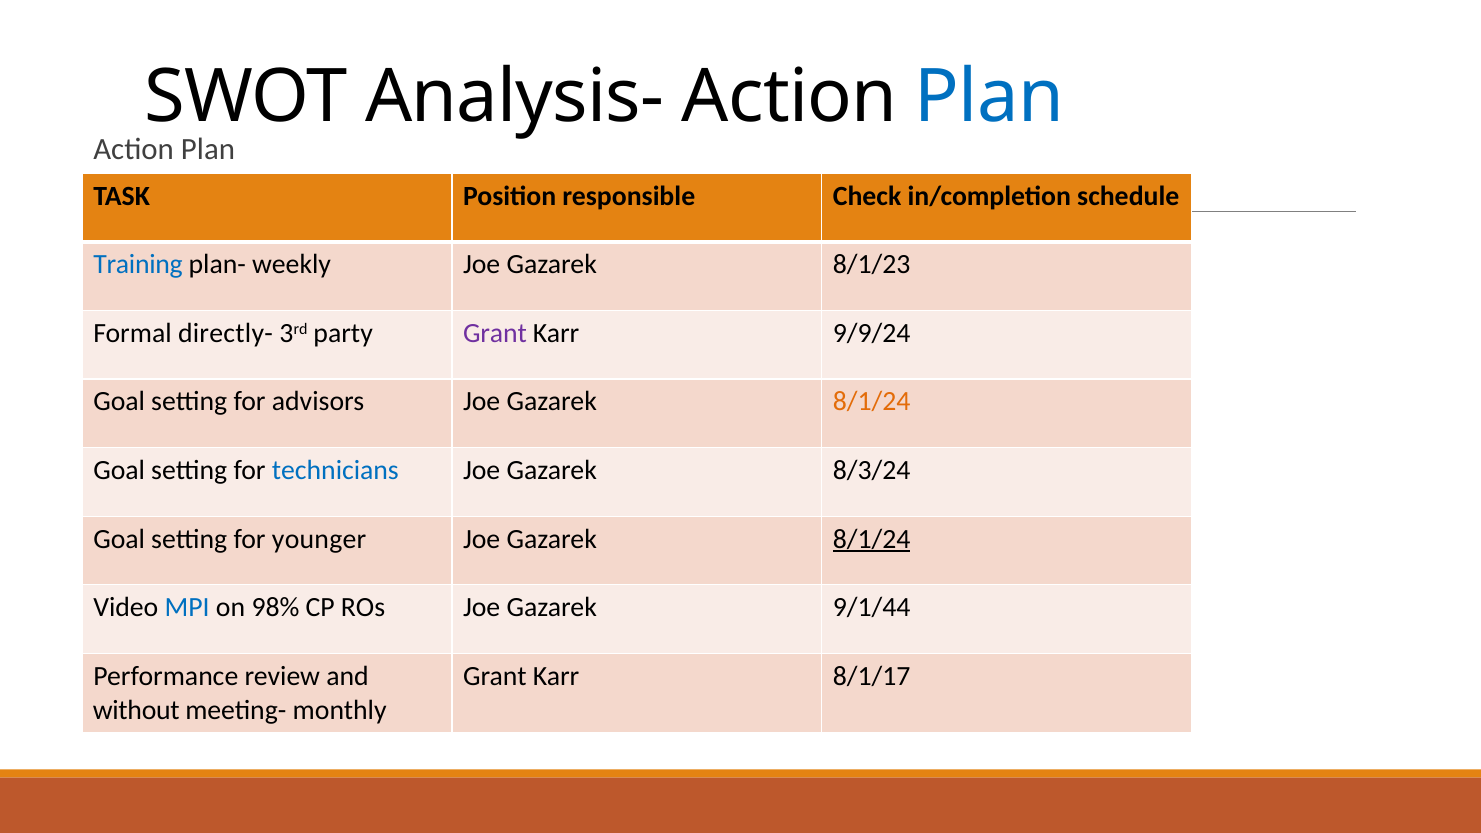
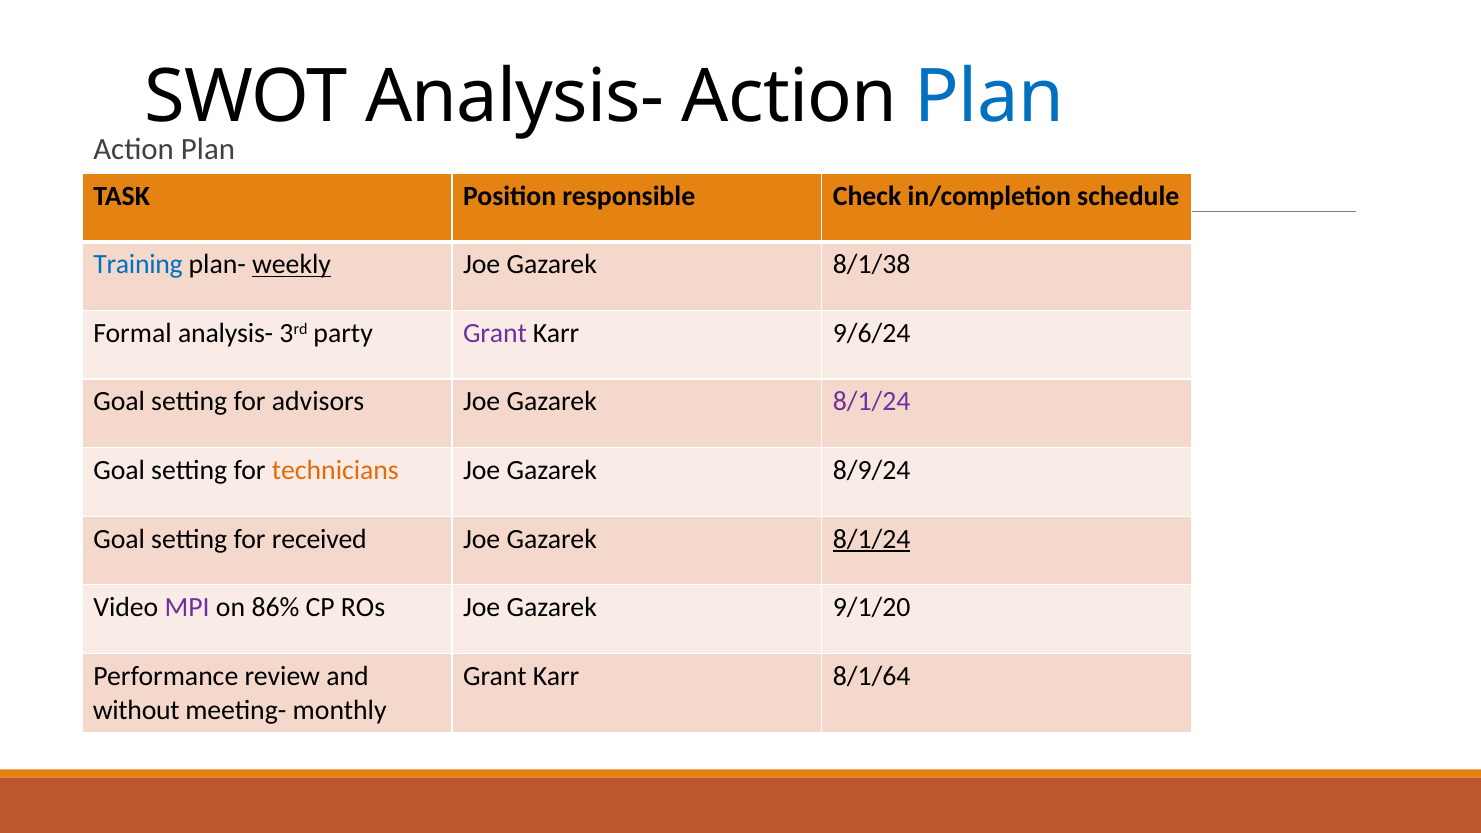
weekly underline: none -> present
8/1/23: 8/1/23 -> 8/1/38
Formal directly-: directly- -> analysis-
9/9/24: 9/9/24 -> 9/6/24
8/1/24 at (872, 402) colour: orange -> purple
technicians colour: blue -> orange
8/3/24: 8/3/24 -> 8/9/24
younger: younger -> received
MPI colour: blue -> purple
98%: 98% -> 86%
9/1/44: 9/1/44 -> 9/1/20
8/1/17: 8/1/17 -> 8/1/64
